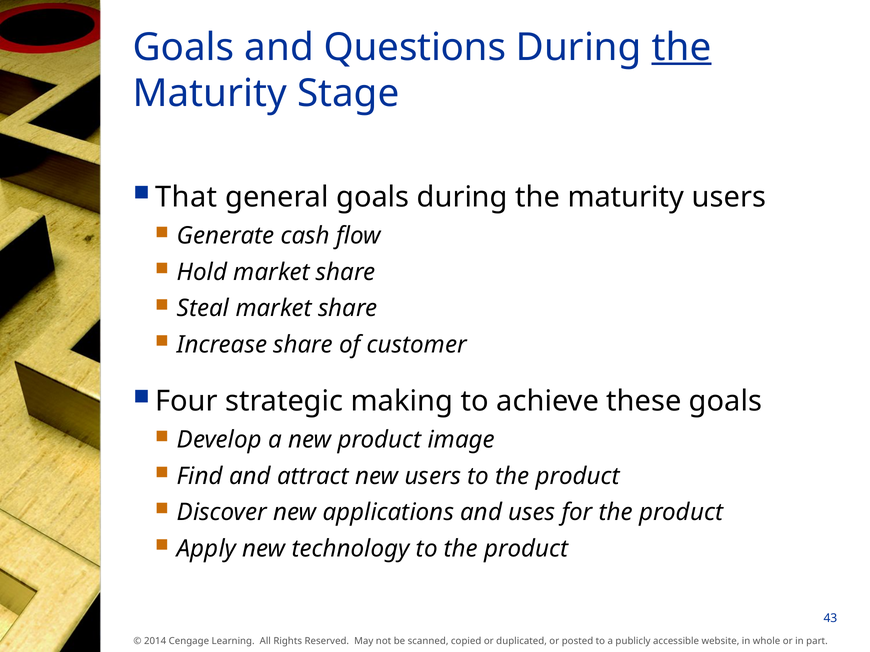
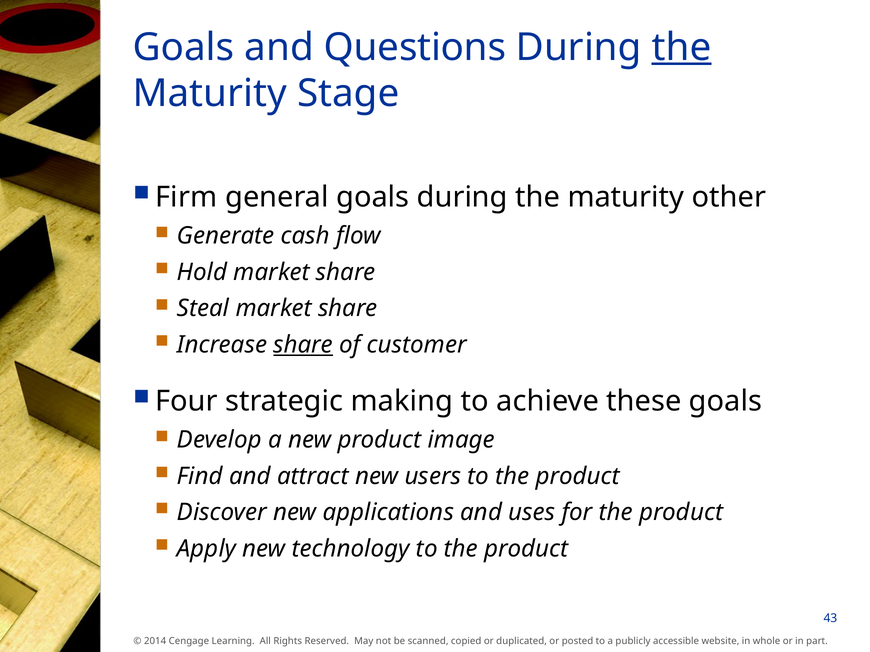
That: That -> Firm
maturity users: users -> other
share at (303, 345) underline: none -> present
